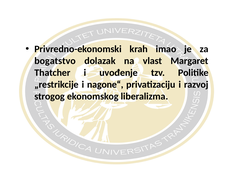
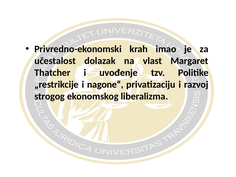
bogatstvo: bogatstvo -> učestalost
